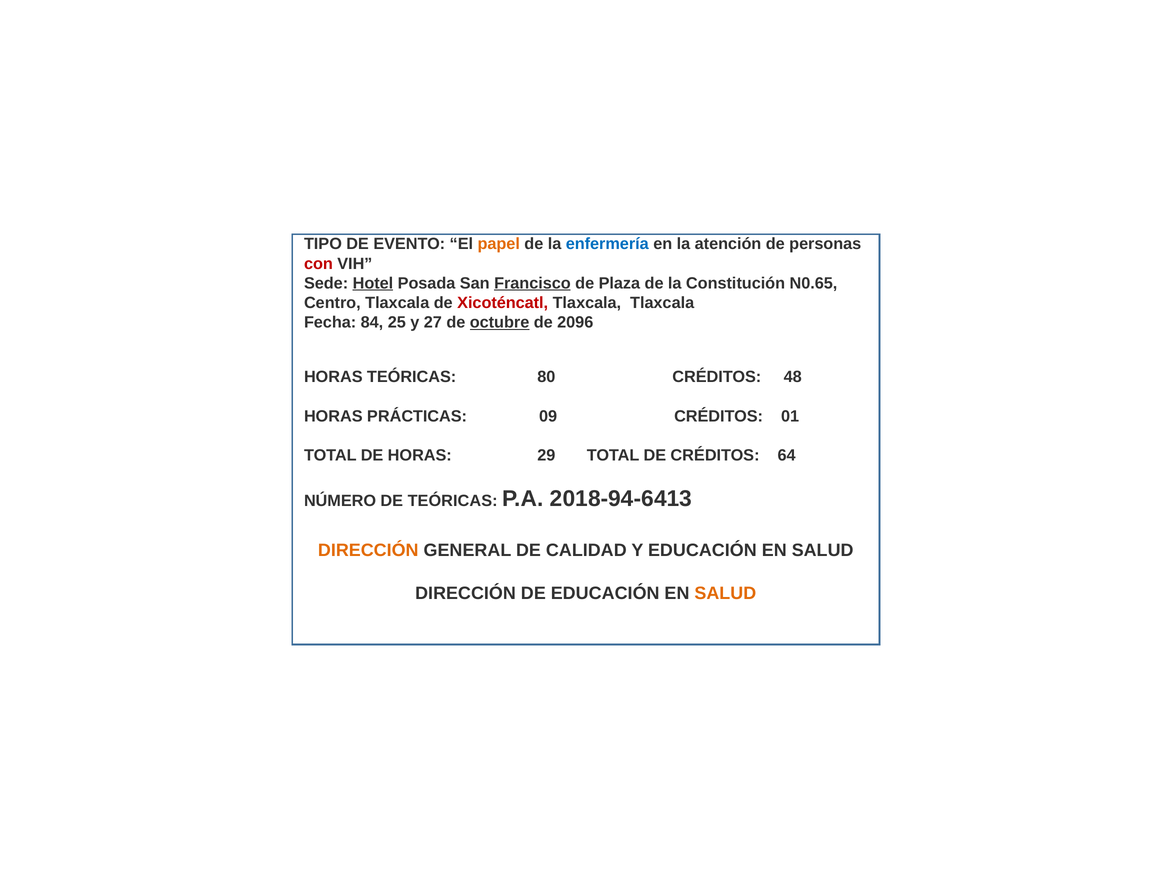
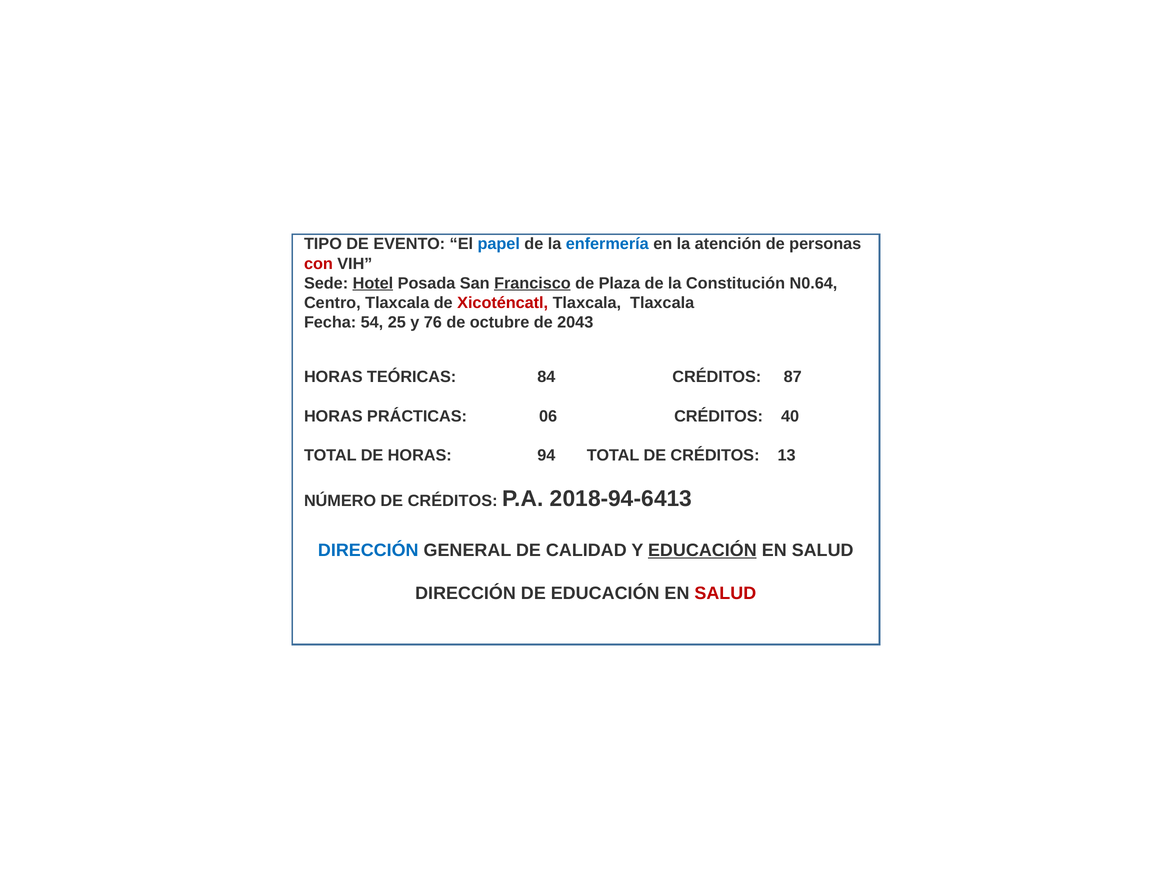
papel colour: orange -> blue
N0.65: N0.65 -> N0.64
84: 84 -> 54
27: 27 -> 76
octubre underline: present -> none
2096: 2096 -> 2043
80: 80 -> 84
48: 48 -> 87
09: 09 -> 06
01: 01 -> 40
29: 29 -> 94
64: 64 -> 13
NÚMERO DE TEÓRICAS: TEÓRICAS -> CRÉDITOS
DIRECCIÓN at (368, 550) colour: orange -> blue
EDUCACIÓN at (702, 550) underline: none -> present
SALUD at (725, 593) colour: orange -> red
